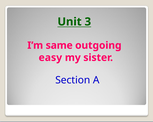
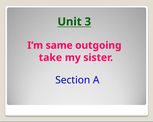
easy: easy -> take
